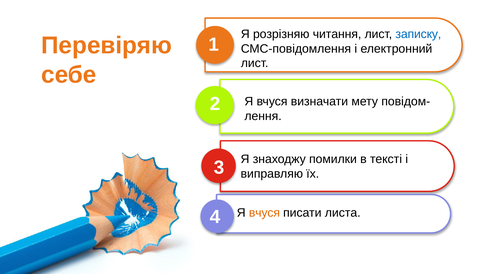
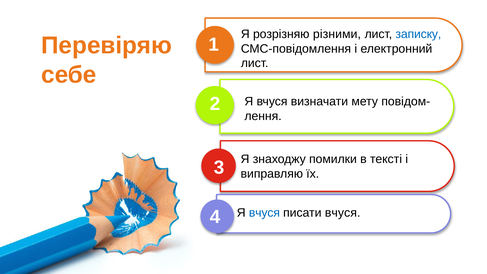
читання: читання -> різними
вчуся at (264, 213) colour: orange -> blue
писати листа: листа -> вчуся
